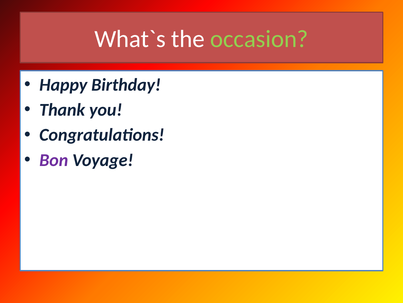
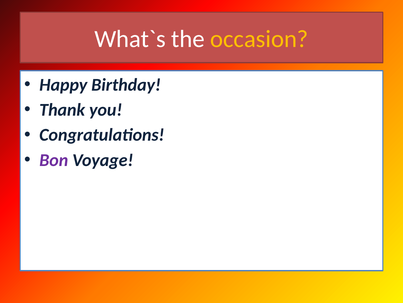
occasion colour: light green -> yellow
